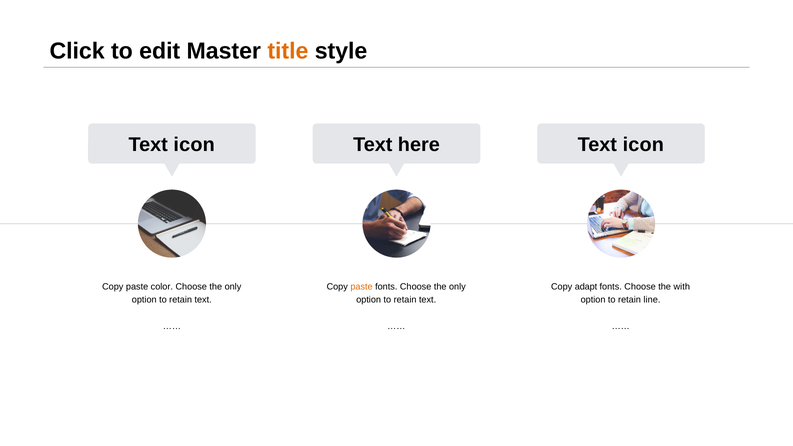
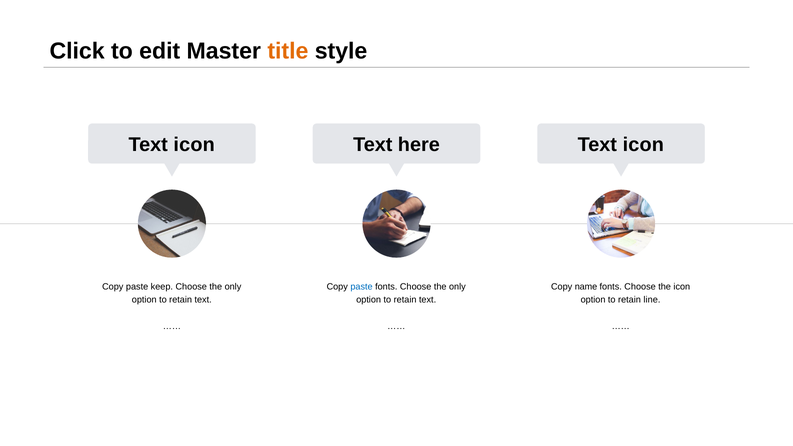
color: color -> keep
paste at (362, 287) colour: orange -> blue
adapt: adapt -> name
the with: with -> icon
